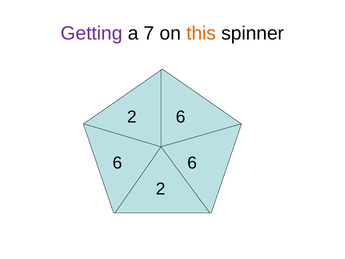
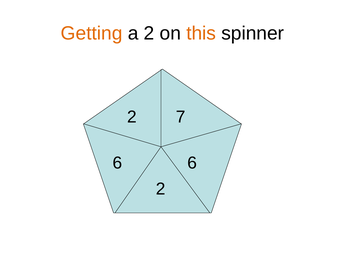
Getting colour: purple -> orange
a 7: 7 -> 2
6 at (181, 117): 6 -> 7
